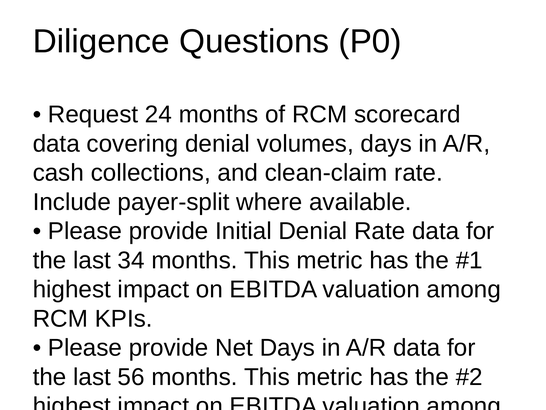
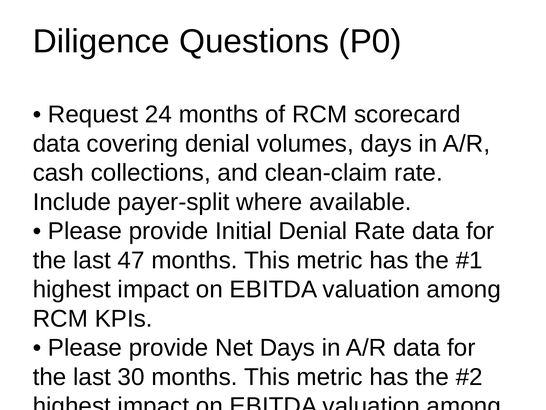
34: 34 -> 47
56: 56 -> 30
